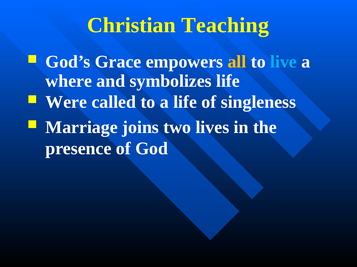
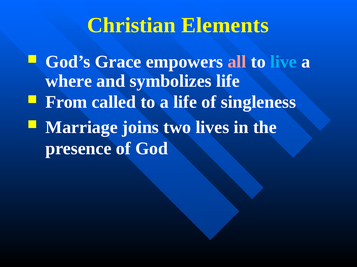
Teaching: Teaching -> Elements
all colour: yellow -> pink
Were: Were -> From
